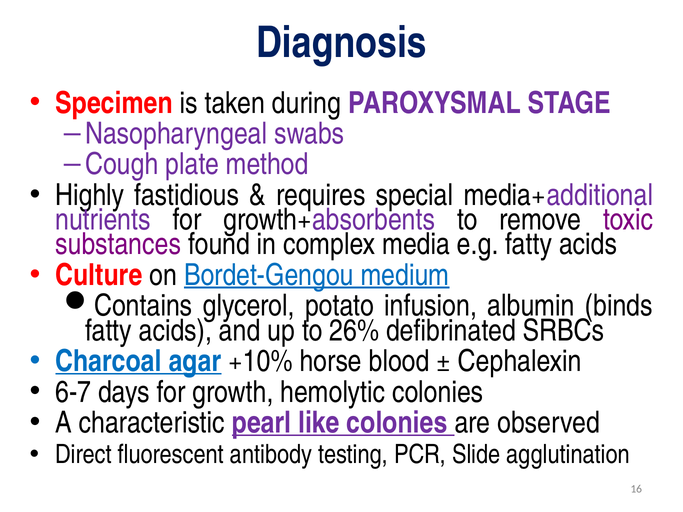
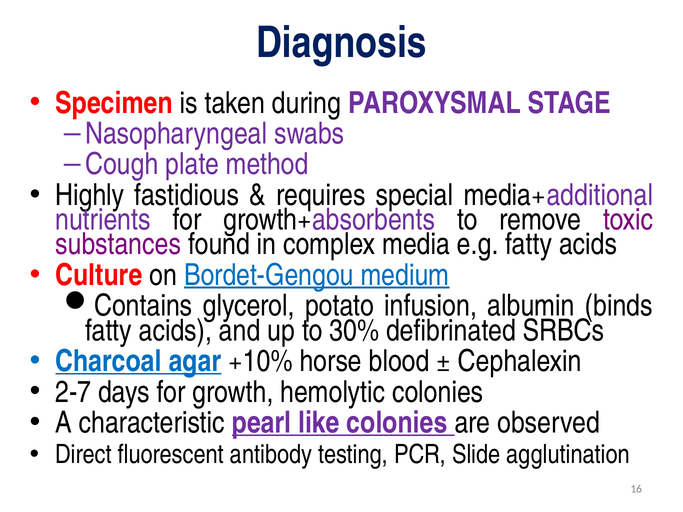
26%: 26% -> 30%
6-7: 6-7 -> 2-7
